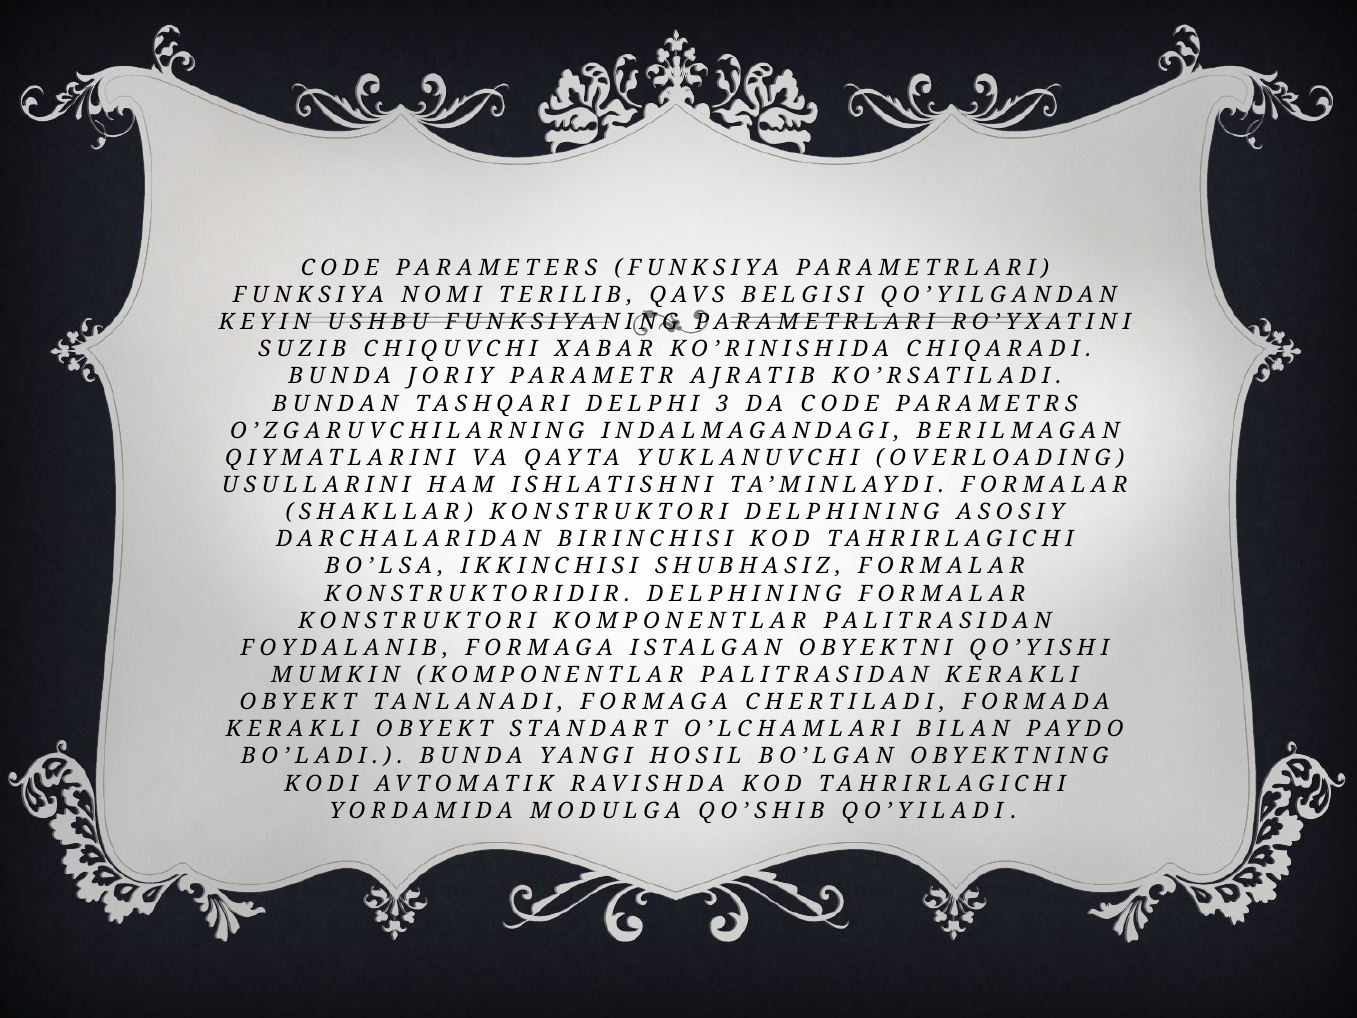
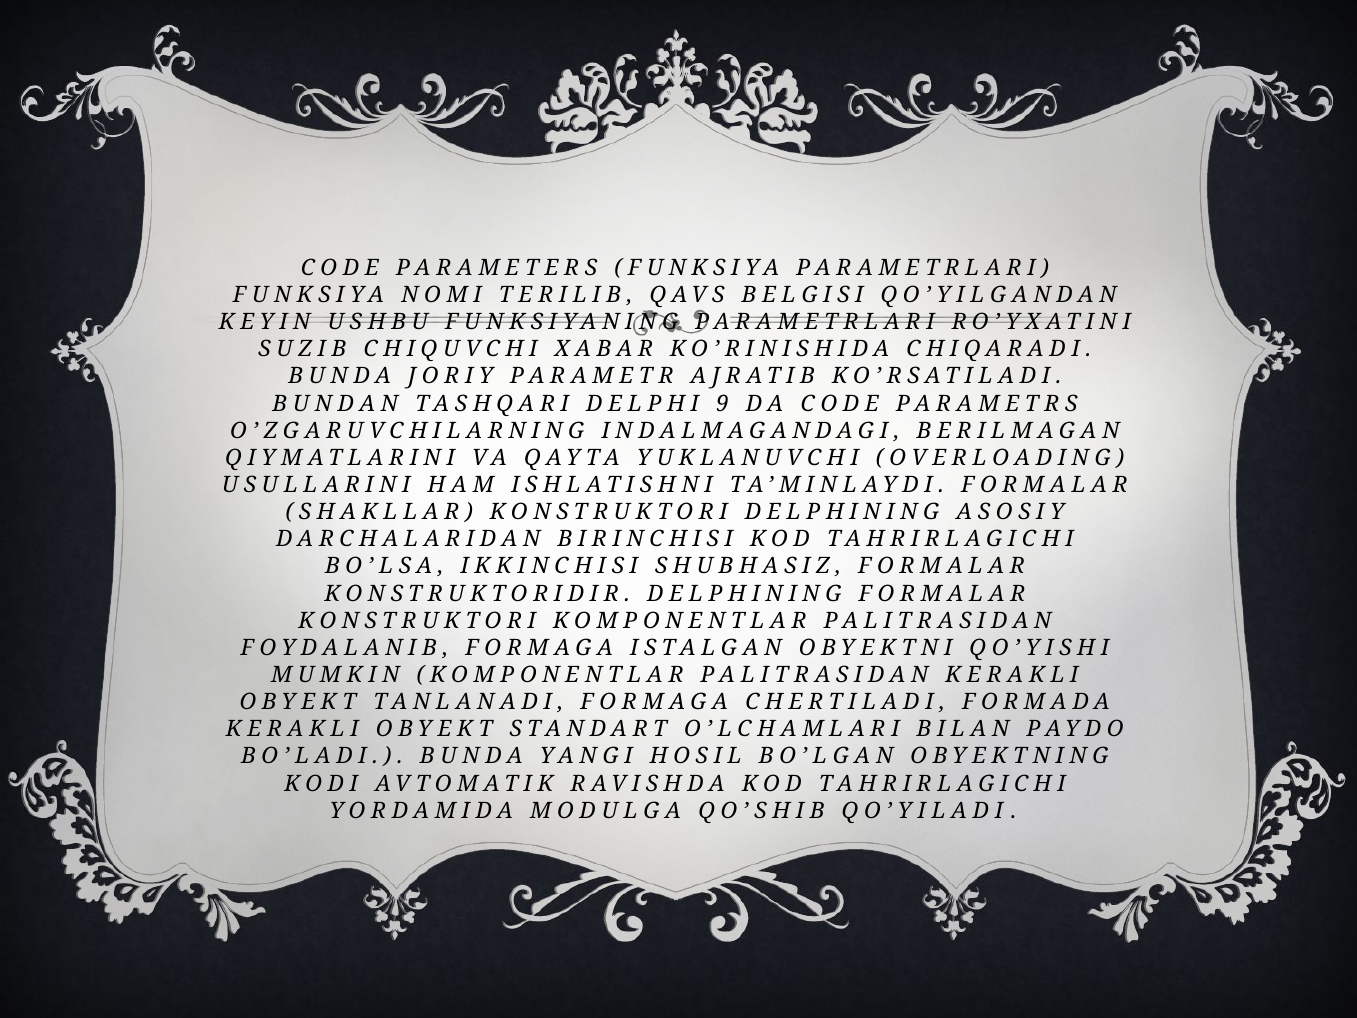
3: 3 -> 9
